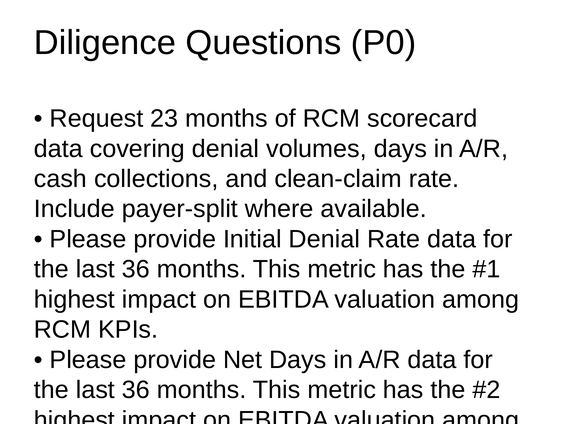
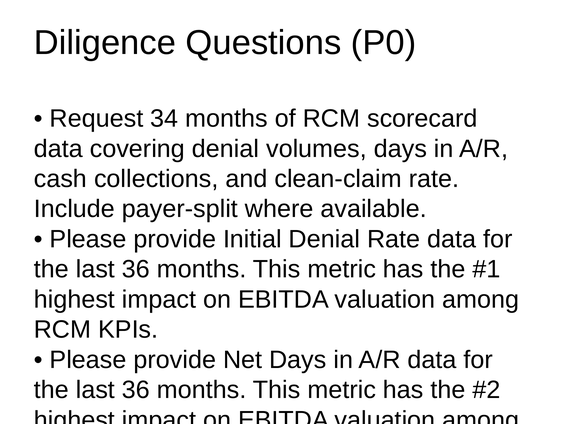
23: 23 -> 34
